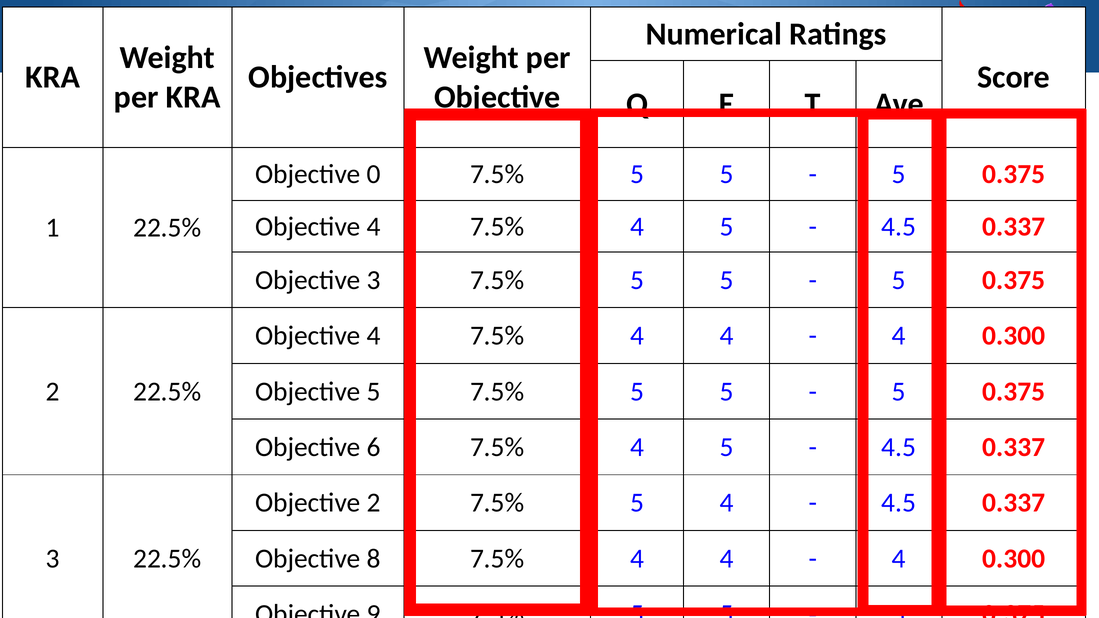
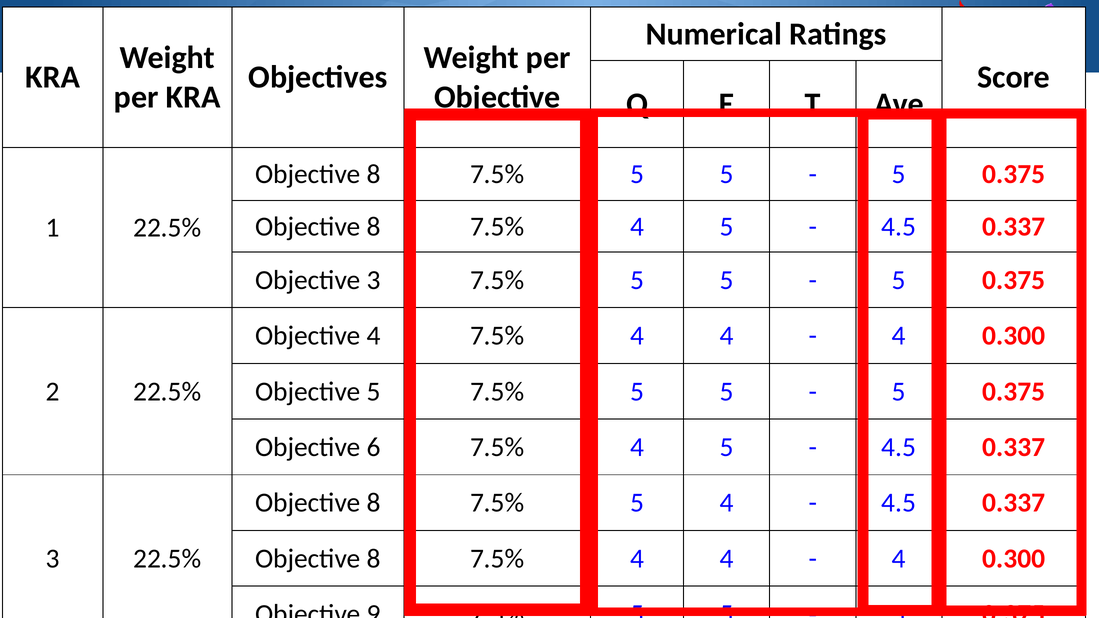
0 at (374, 174): 0 -> 8
4 at (374, 227): 4 -> 8
2 at (374, 503): 2 -> 8
